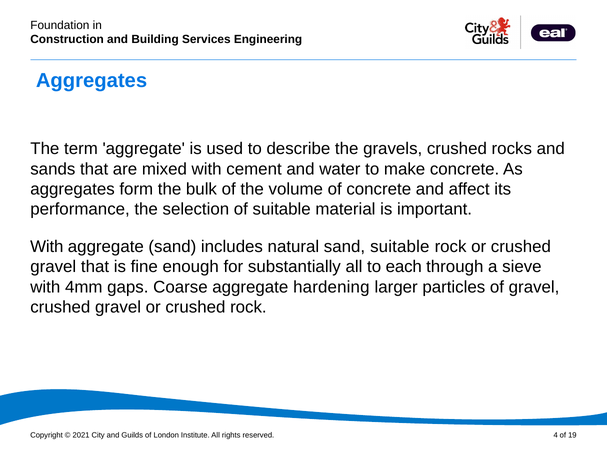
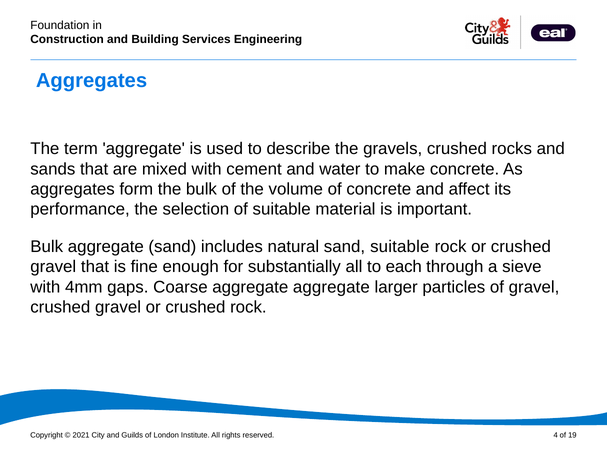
With at (47, 247): With -> Bulk
aggregate hardening: hardening -> aggregate
